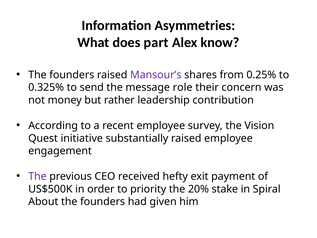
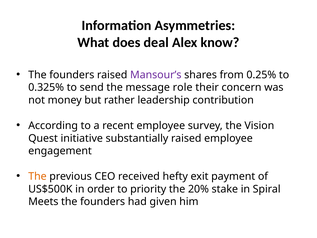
part: part -> deal
The at (37, 176) colour: purple -> orange
About: About -> Meets
